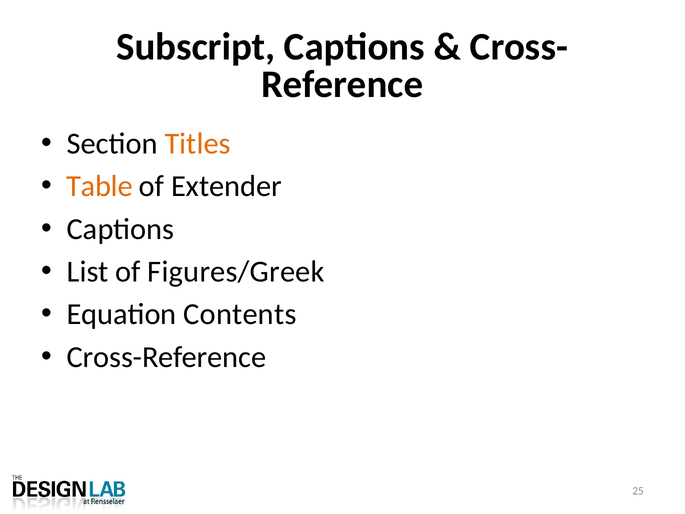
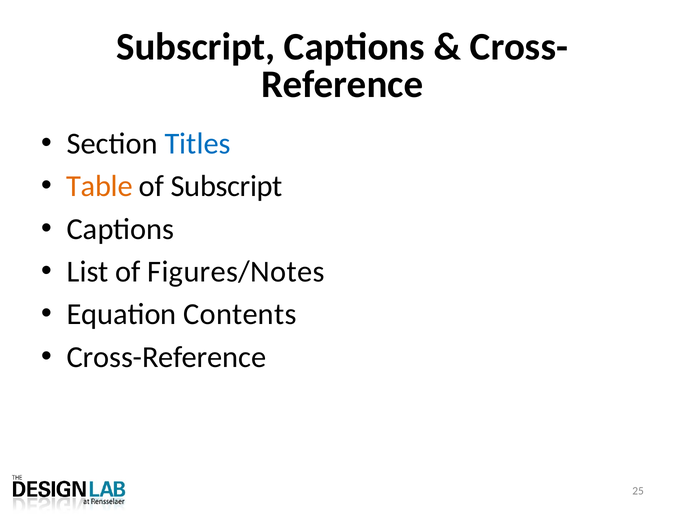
Titles colour: orange -> blue
of Extender: Extender -> Subscript
Figures/Greek: Figures/Greek -> Figures/Notes
